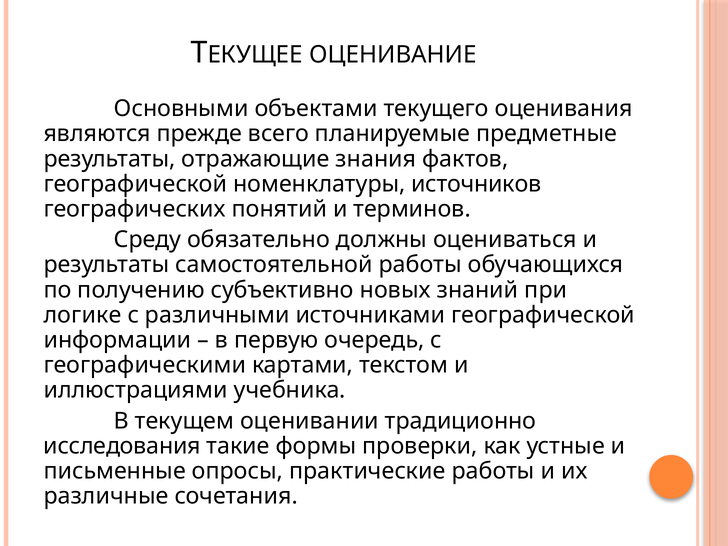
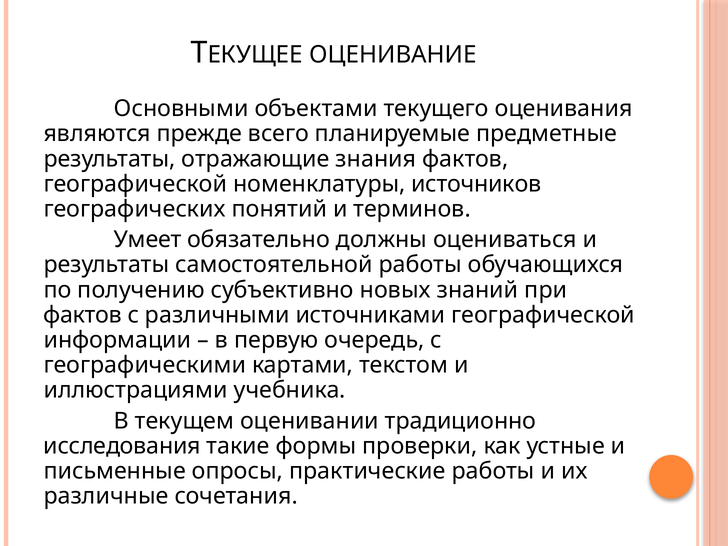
Среду: Среду -> Умеет
логике at (82, 315): логике -> фактов
